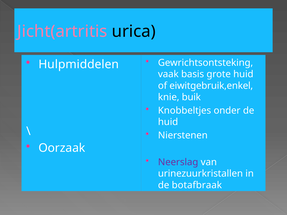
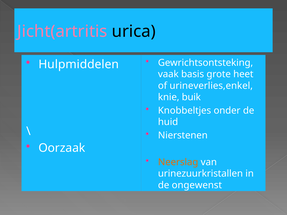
grote huid: huid -> heet
eiwitgebruik,enkel: eiwitgebruik,enkel -> urineverlies,enkel
Neerslag colour: purple -> orange
botafbraak: botafbraak -> ongewenst
